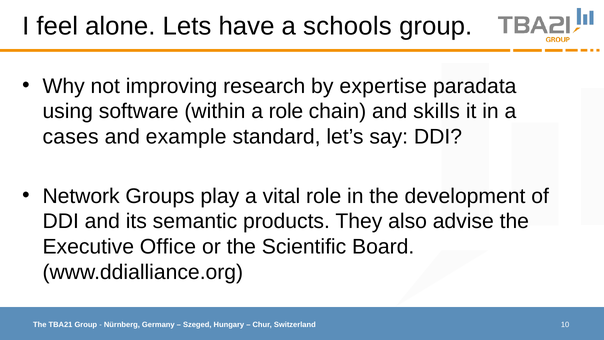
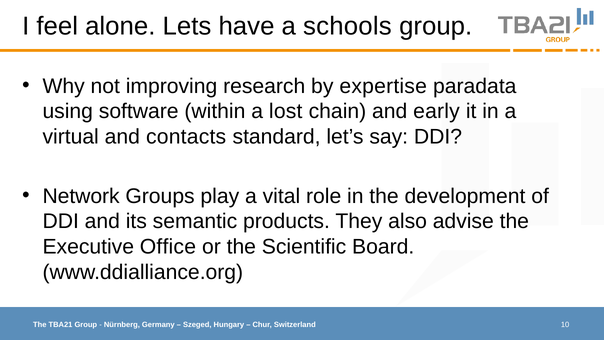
a role: role -> lost
skills: skills -> early
cases: cases -> virtual
example: example -> contacts
